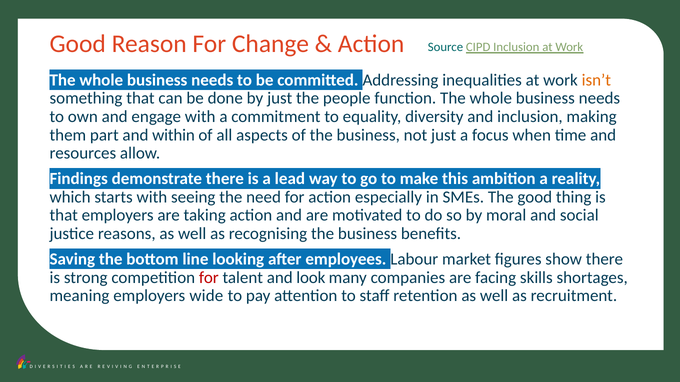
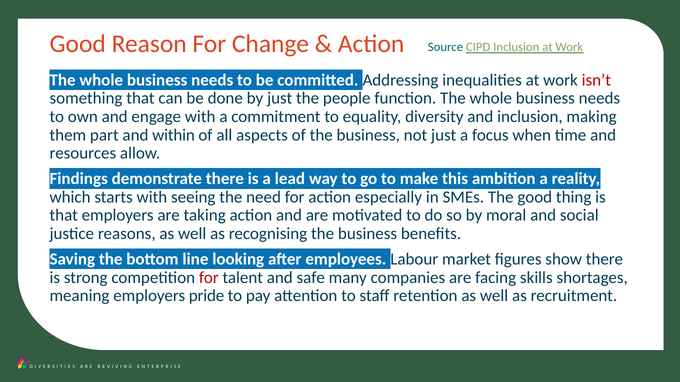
isn’t colour: orange -> red
look: look -> safe
wide: wide -> pride
